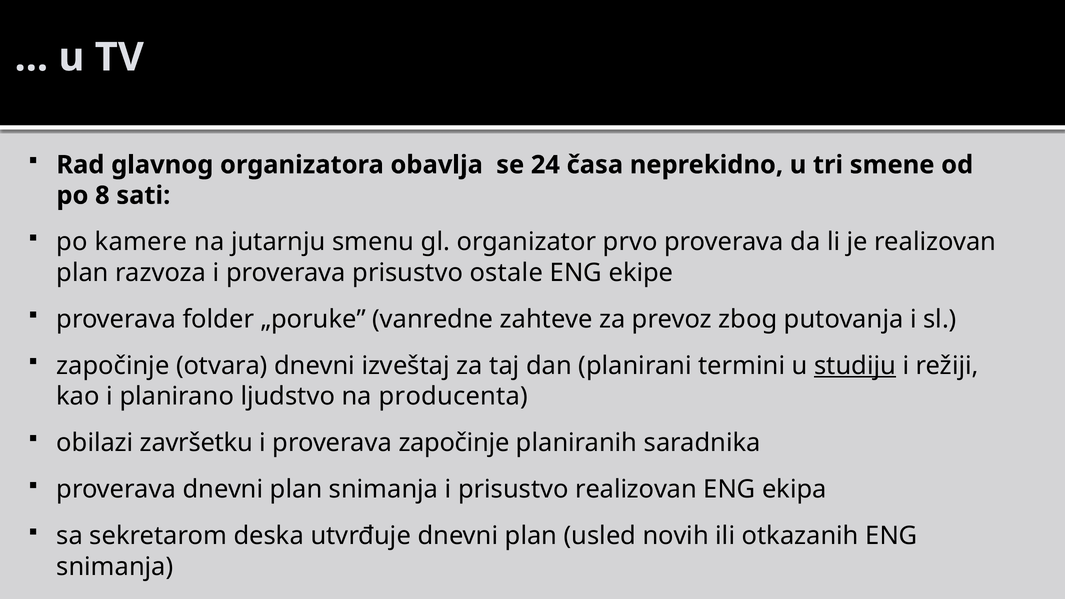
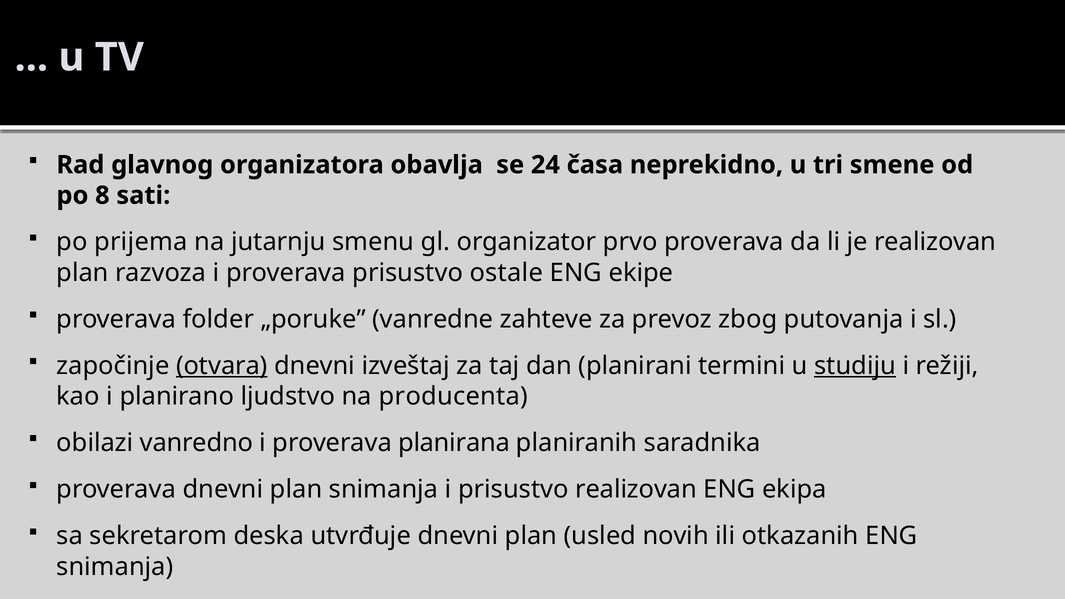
kamere: kamere -> prijema
otvara underline: none -> present
završetku: završetku -> vanredno
proverava započinje: započinje -> planirana
